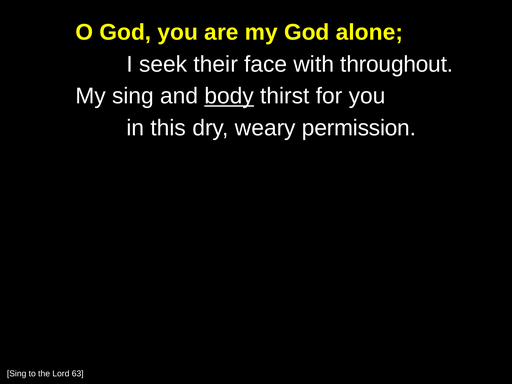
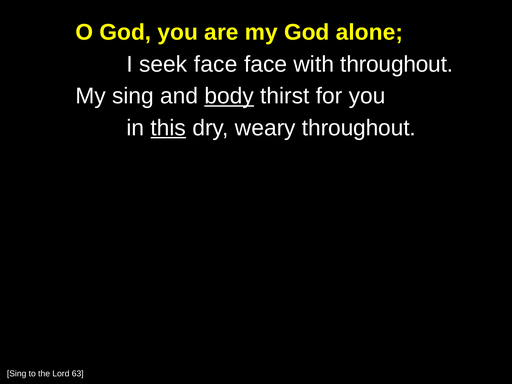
seek their: their -> face
this underline: none -> present
weary permission: permission -> throughout
